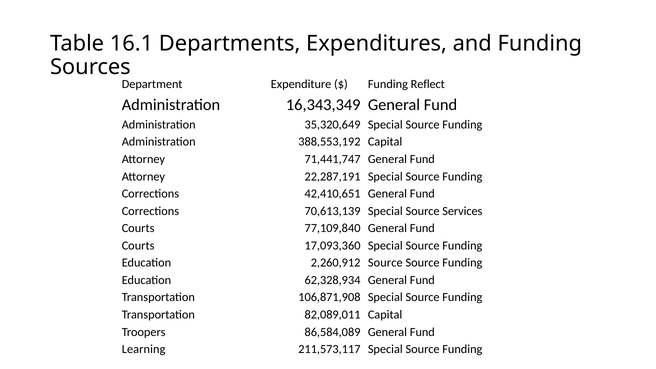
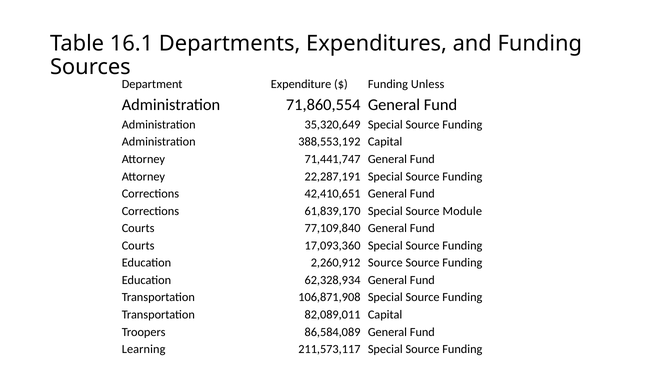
Reflect: Reflect -> Unless
16,343,349: 16,343,349 -> 71,860,554
70,613,139: 70,613,139 -> 61,839,170
Services: Services -> Module
